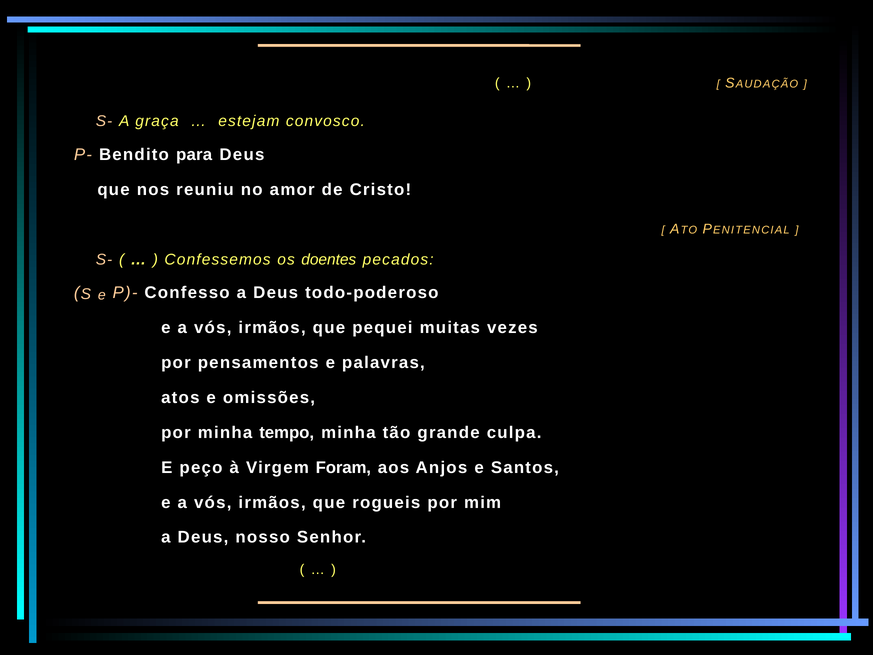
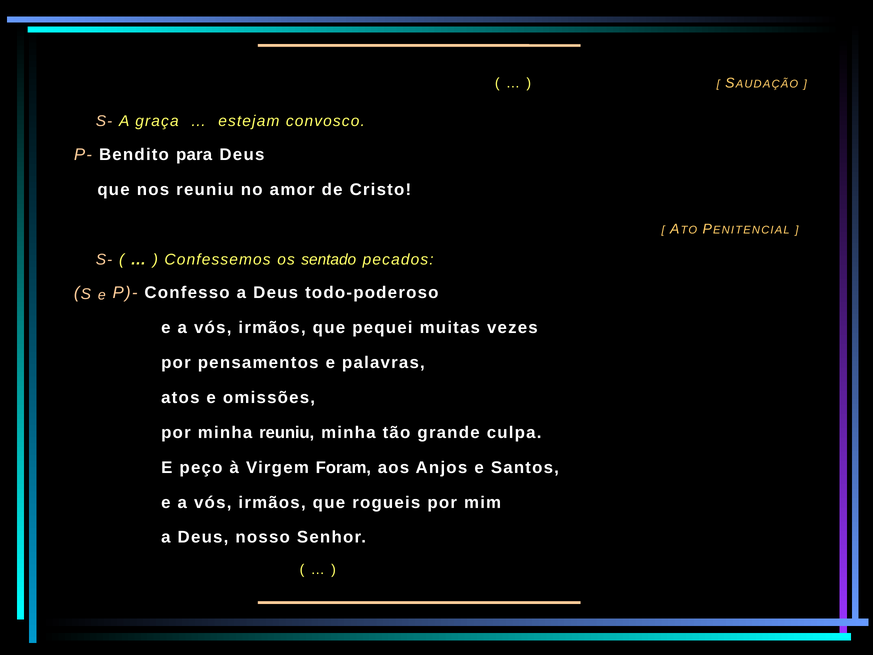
doentes: doentes -> sentado
minha tempo: tempo -> reuniu
